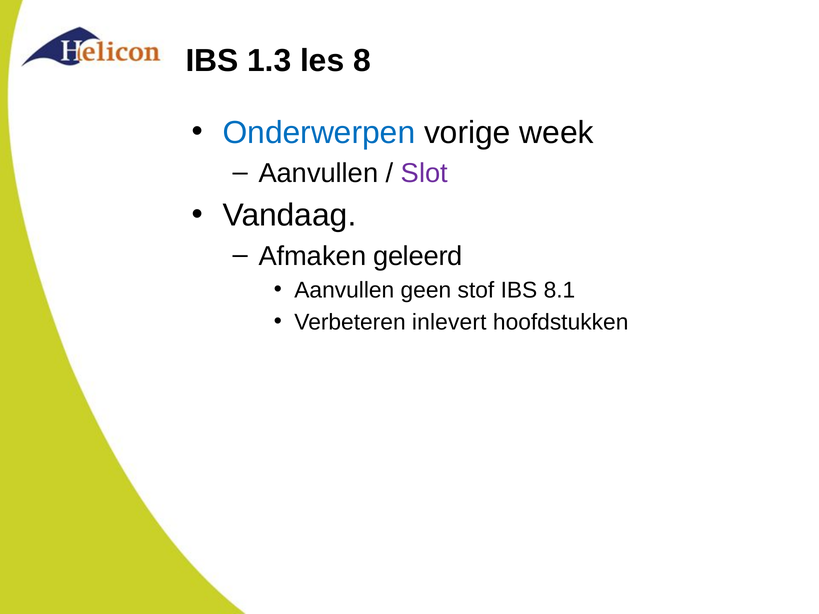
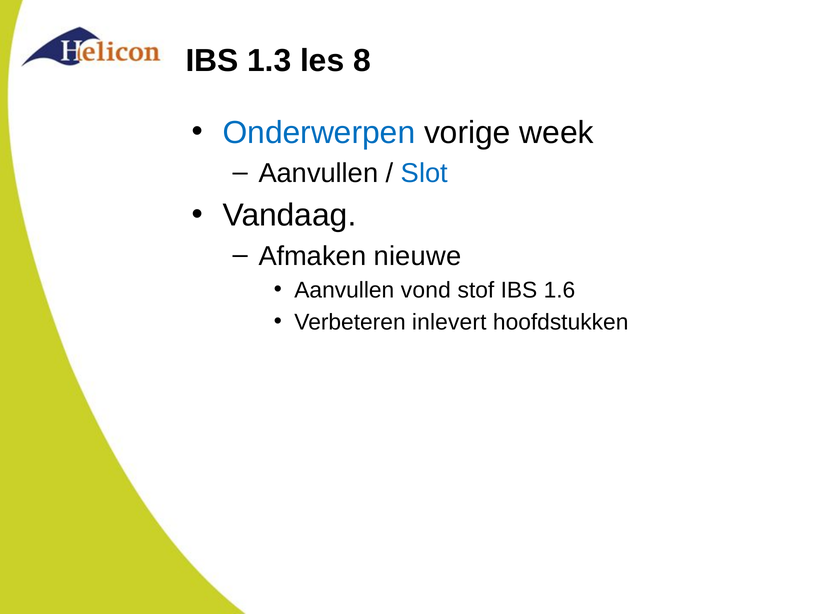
Slot colour: purple -> blue
geleerd: geleerd -> nieuwe
geen: geen -> vond
8.1: 8.1 -> 1.6
